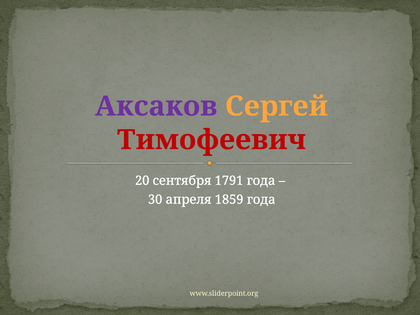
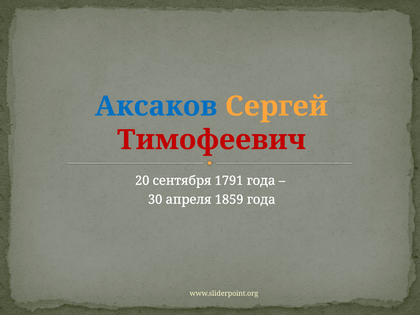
Аксаков colour: purple -> blue
